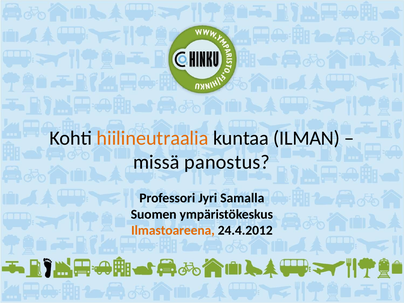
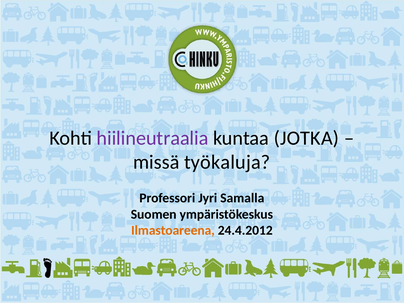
hiilineutraalia colour: orange -> purple
ILMAN: ILMAN -> JOTKA
panostus: panostus -> työkaluja
